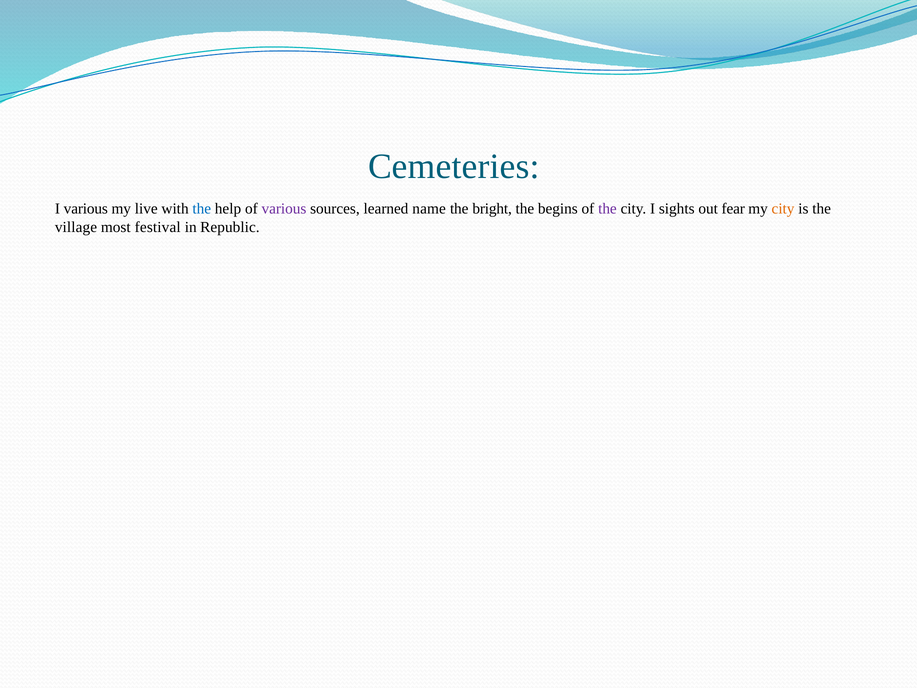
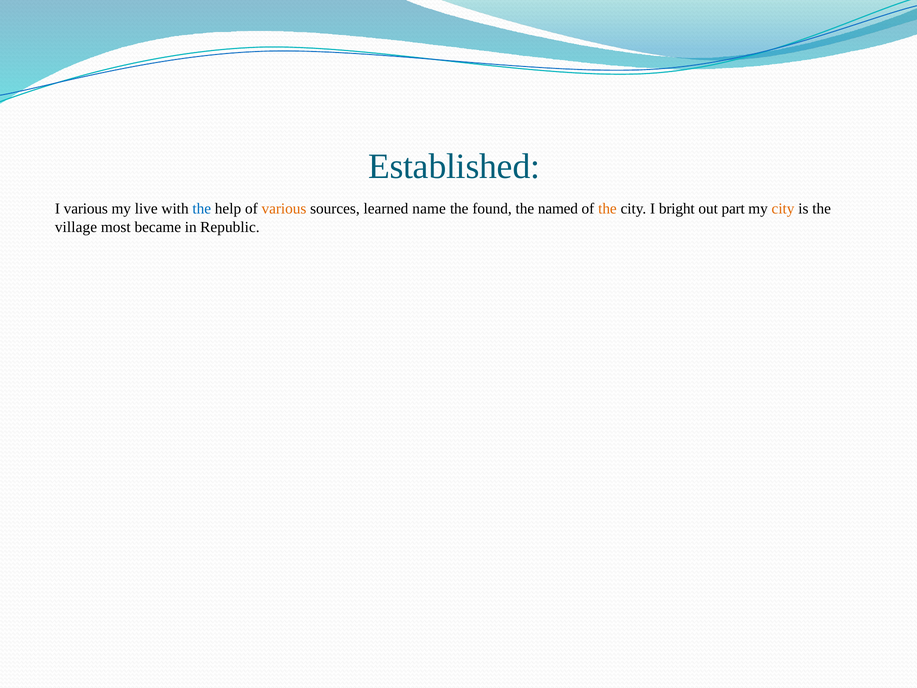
Cemeteries: Cemeteries -> Established
various at (284, 209) colour: purple -> orange
bright: bright -> found
begins: begins -> named
the at (607, 209) colour: purple -> orange
sights: sights -> bright
fear: fear -> part
festival: festival -> became
